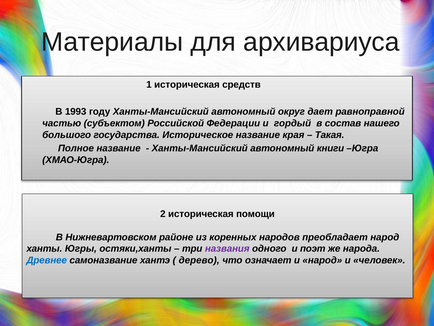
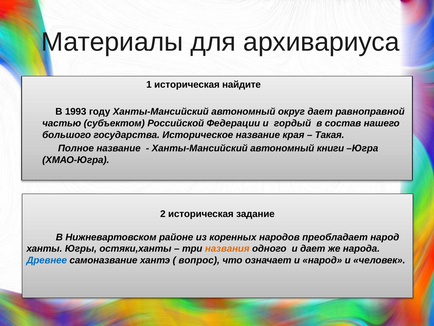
средств: средств -> найдите
помощи: помощи -> задание
названия colour: purple -> orange
и поэт: поэт -> дает
дерево: дерево -> вопрос
